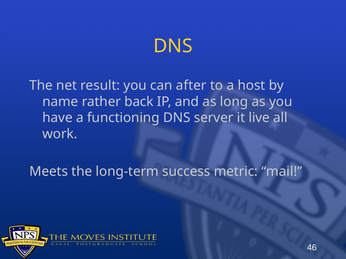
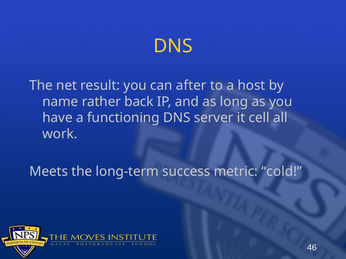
live: live -> cell
mail: mail -> cold
